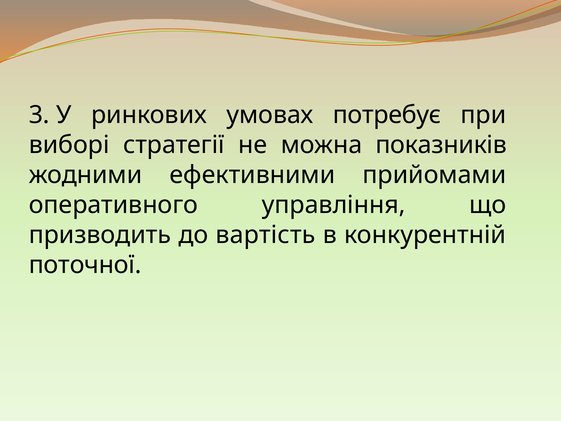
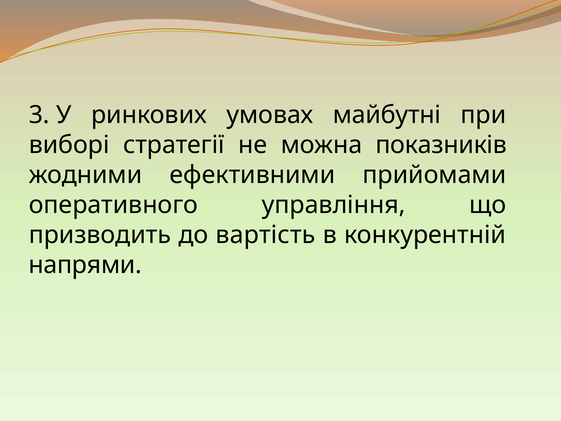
потребує: потребує -> майбутні
поточної: поточної -> напрями
